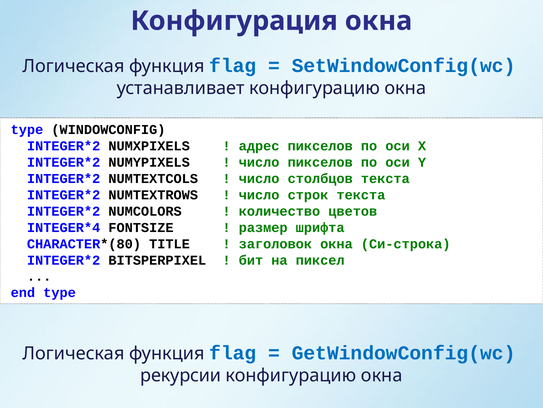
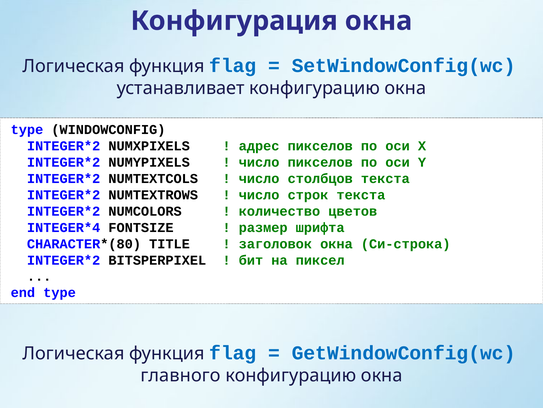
рекурсии: рекурсии -> главного
